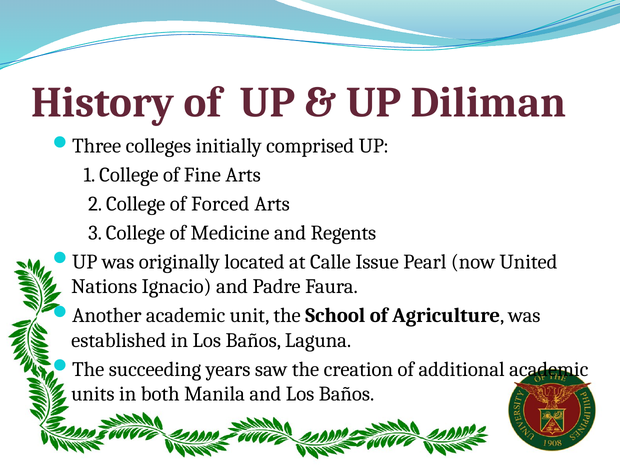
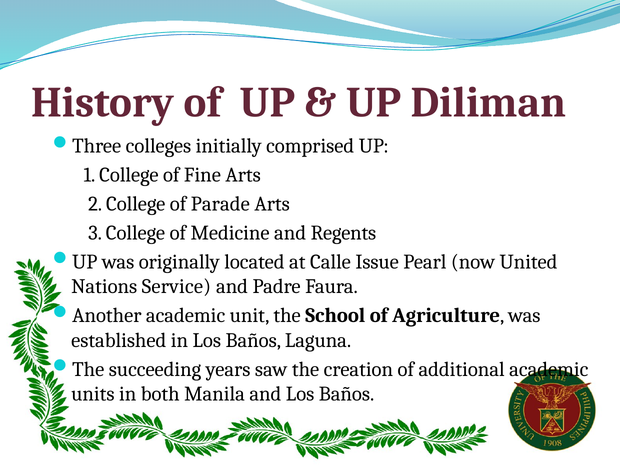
Forced: Forced -> Parade
Ignacio: Ignacio -> Service
